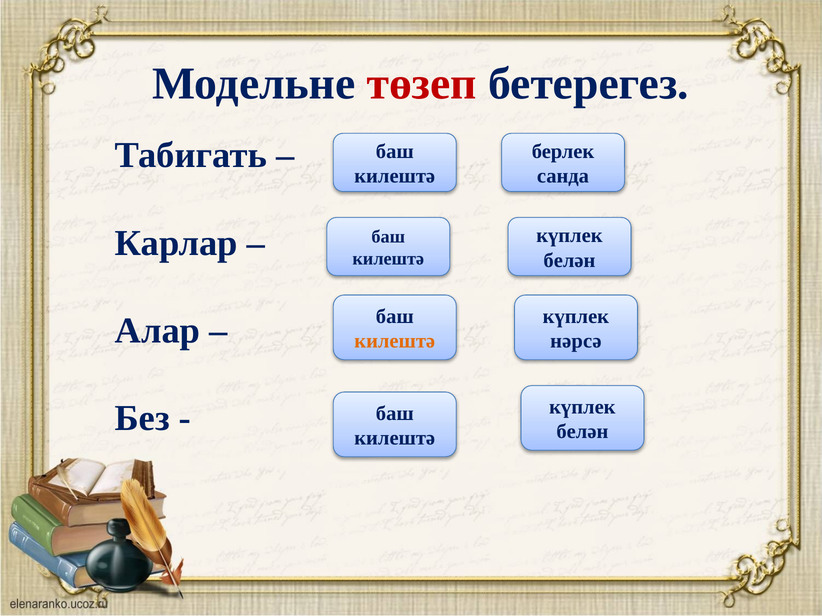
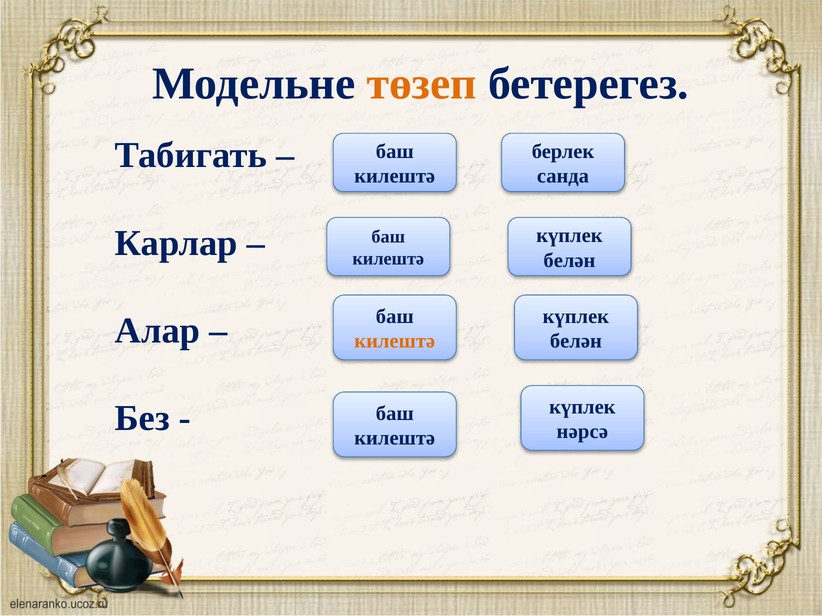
төзеп colour: red -> orange
нәрсә at (576, 341): нәрсә -> белән
белән at (582, 432): белән -> нәрсә
